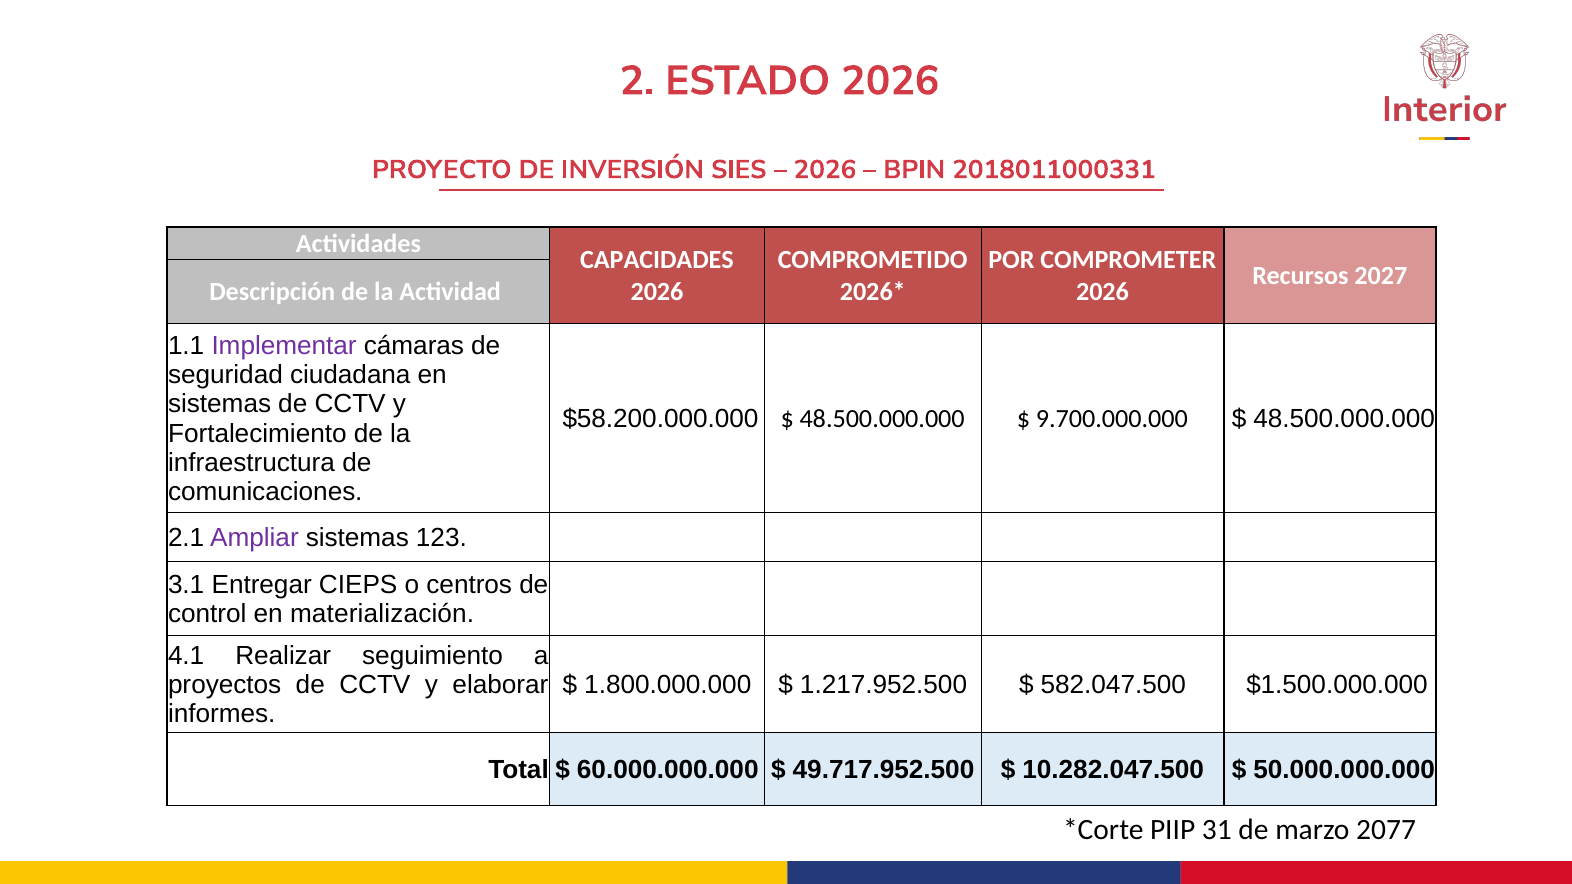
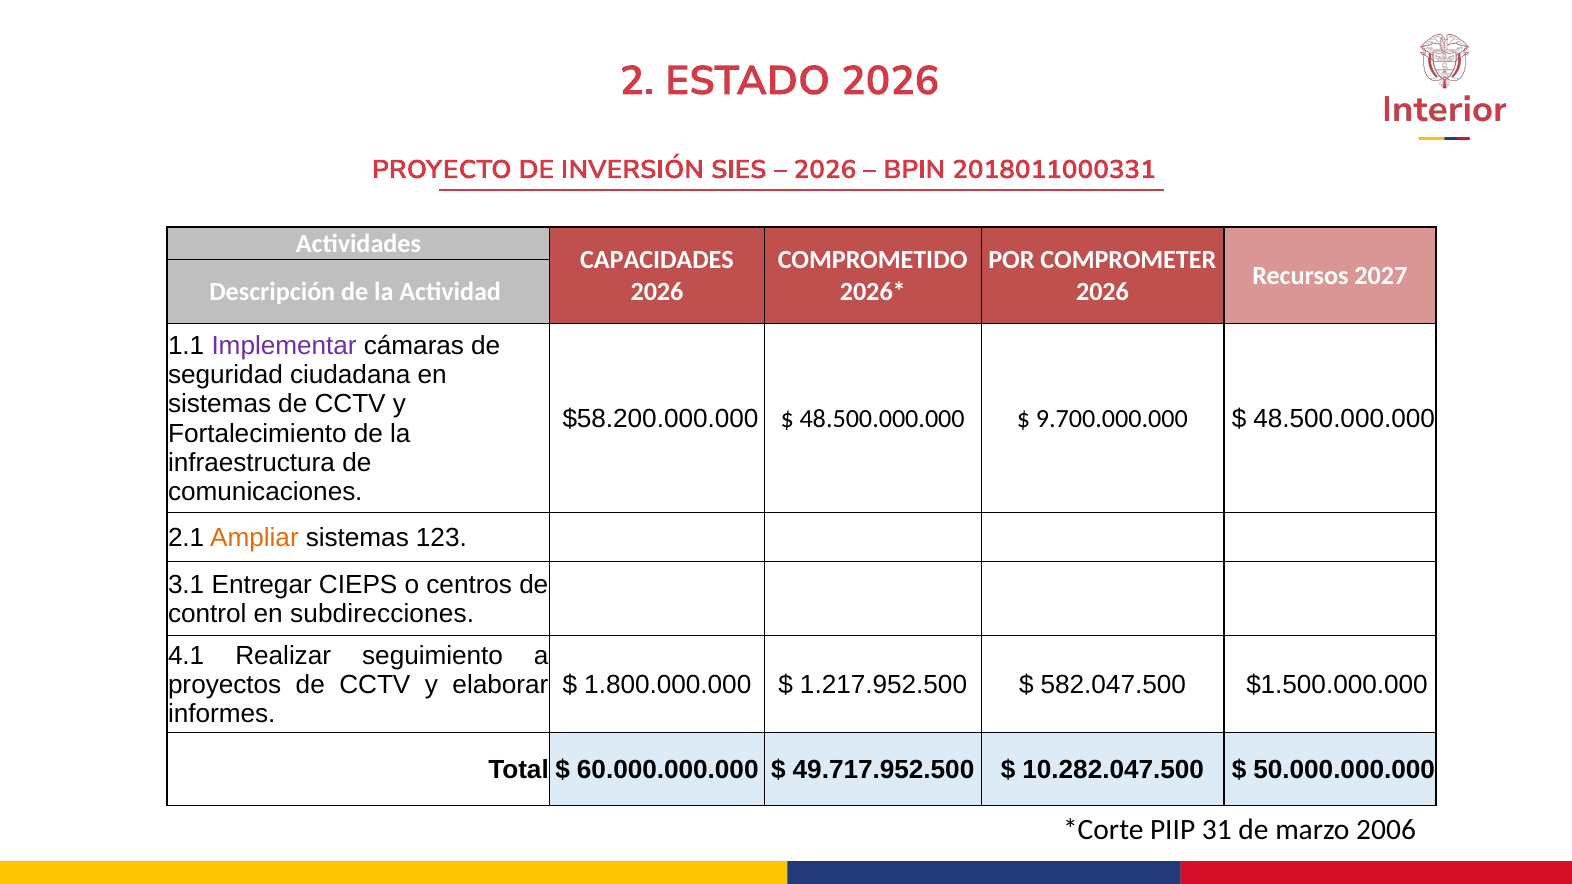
Ampliar colour: purple -> orange
materialización: materialización -> subdirecciones
2077: 2077 -> 2006
